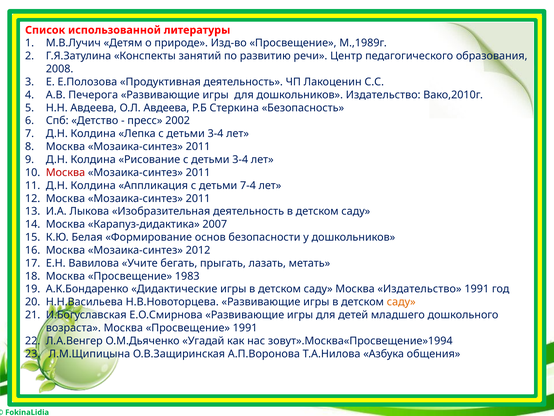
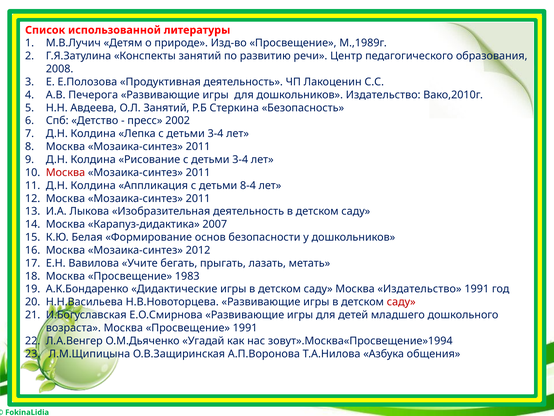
О.Л Авдеева: Авдеева -> Занятий
7-4: 7-4 -> 8-4
саду at (401, 302) colour: orange -> red
